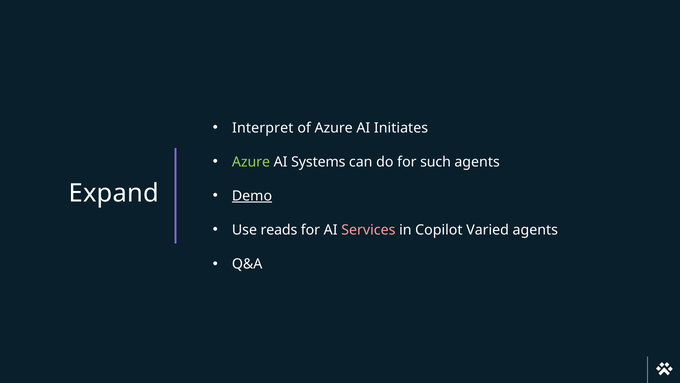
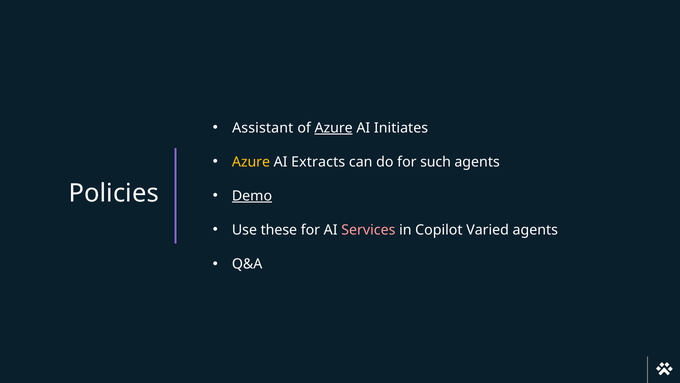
Interpret: Interpret -> Assistant
Azure at (334, 128) underline: none -> present
Azure at (251, 162) colour: light green -> yellow
Systems: Systems -> Extracts
Expand: Expand -> Policies
reads: reads -> these
